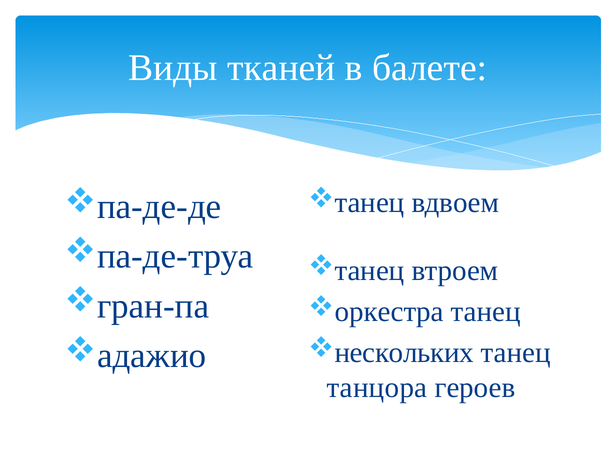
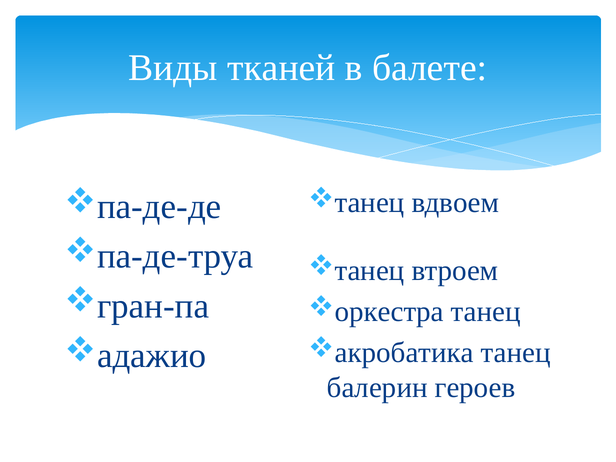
нескольких: нескольких -> акробатика
танцора: танцора -> балерин
